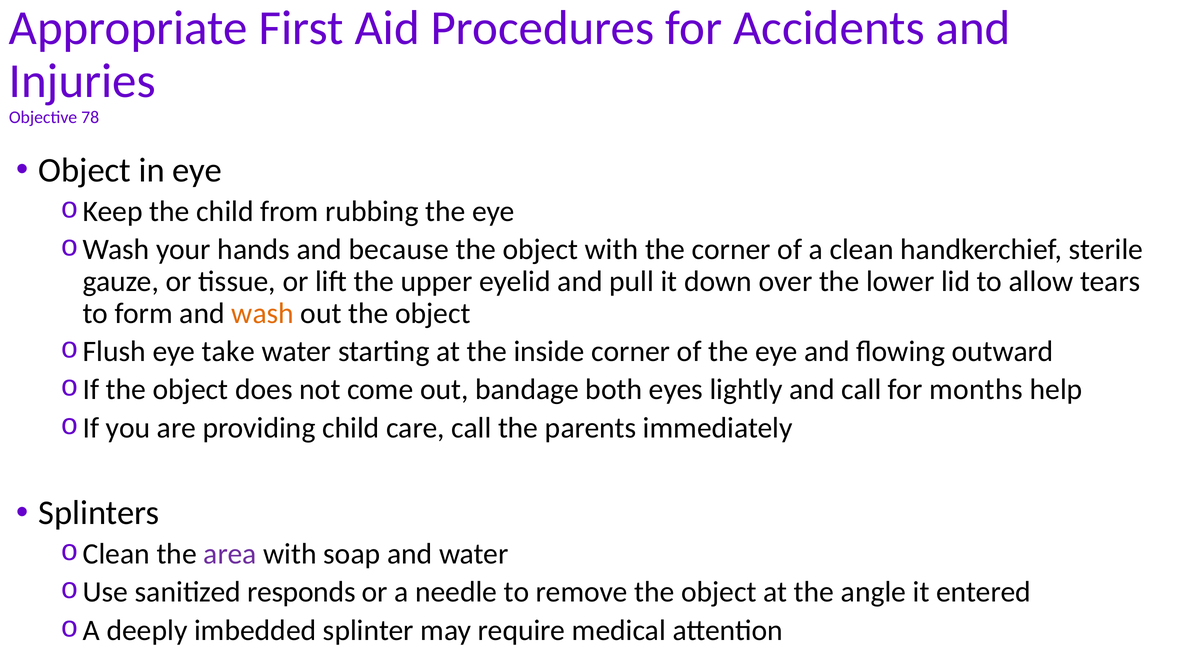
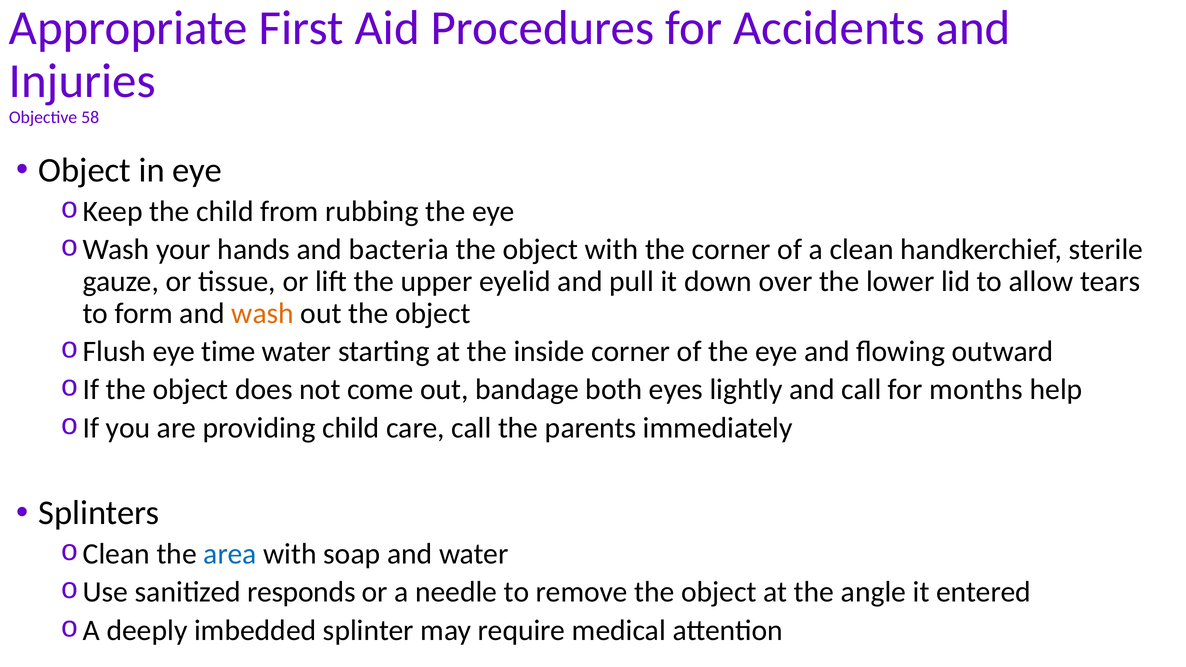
78: 78 -> 58
because: because -> bacteria
take: take -> time
area colour: purple -> blue
